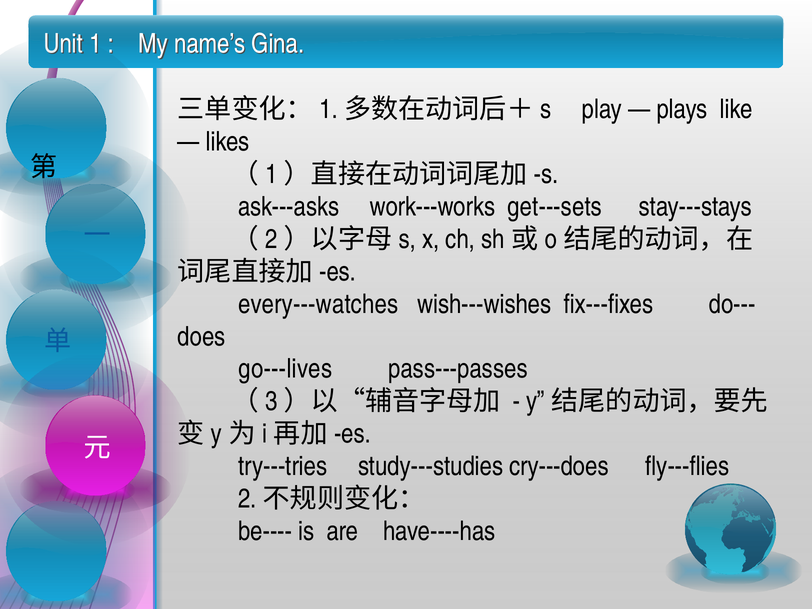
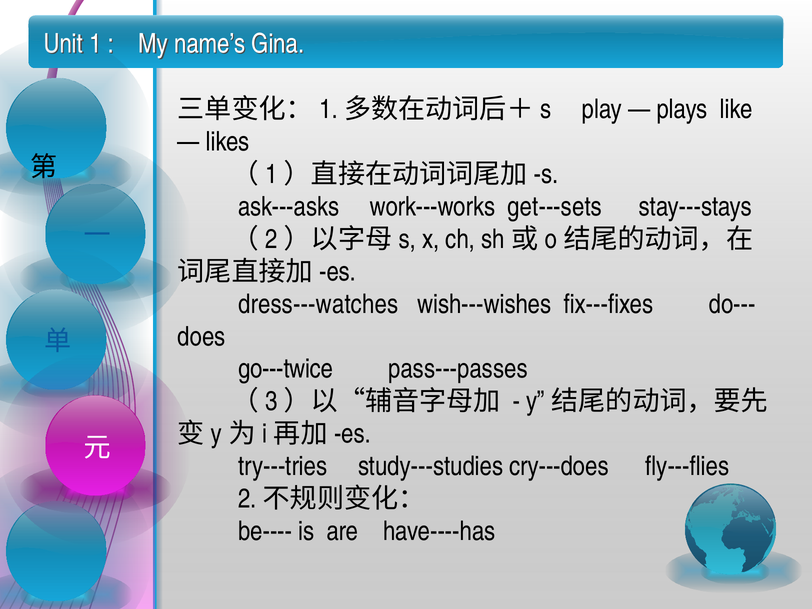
every---watches: every---watches -> dress---watches
go---lives: go---lives -> go---twice
